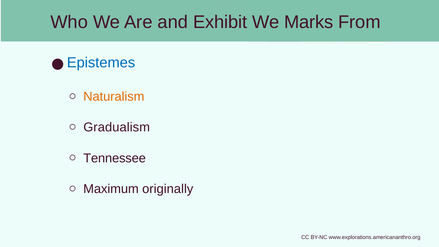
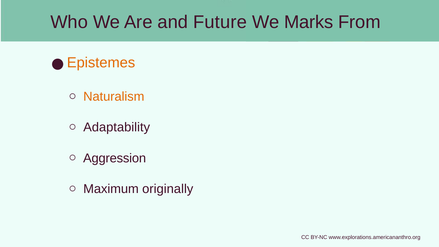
Exhibit: Exhibit -> Future
Epistemes colour: blue -> orange
Gradualism: Gradualism -> Adaptability
Tennessee: Tennessee -> Aggression
